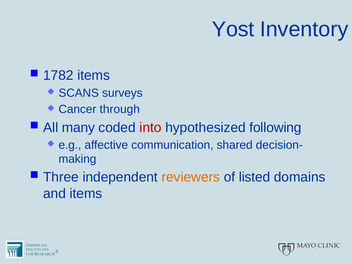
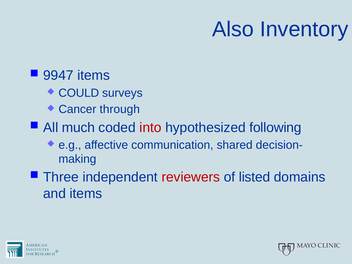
Yost: Yost -> Also
1782: 1782 -> 9947
SCANS: SCANS -> COULD
many: many -> much
reviewers colour: orange -> red
